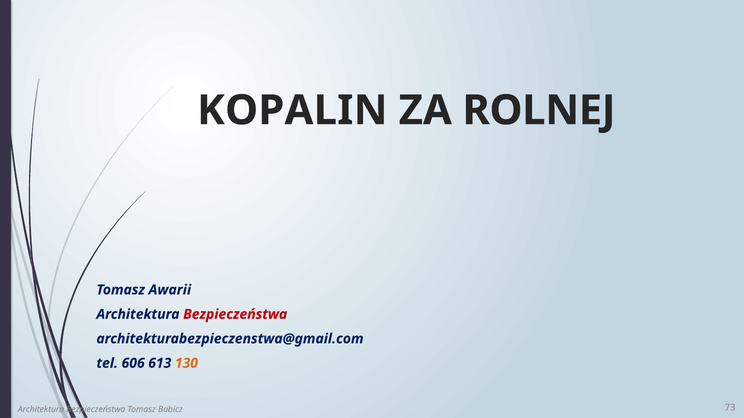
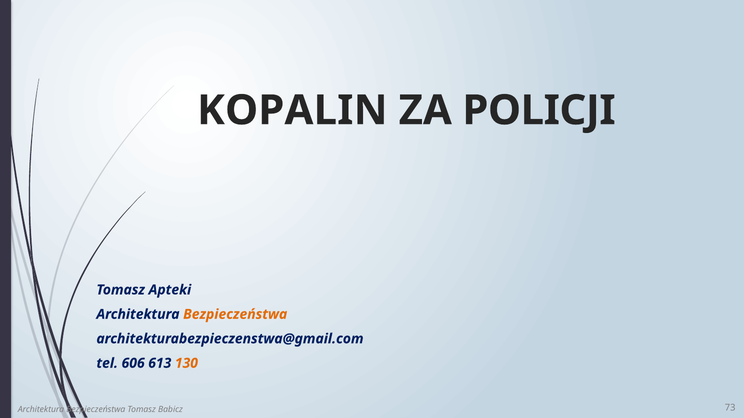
ROLNEJ: ROLNEJ -> POLICJI
Awarii: Awarii -> Apteki
Bezpieczeństwa at (235, 315) colour: red -> orange
